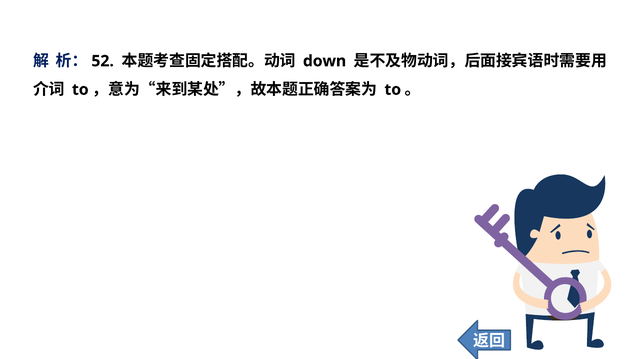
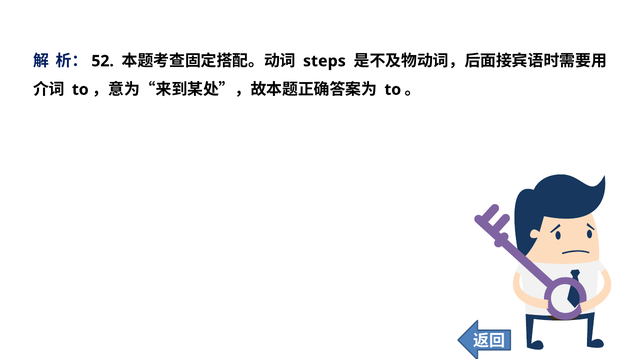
down: down -> steps
